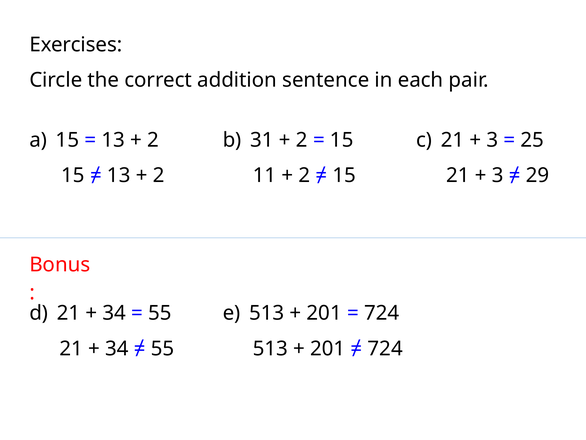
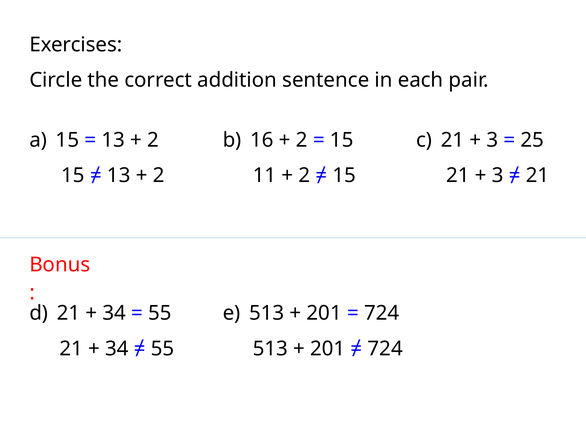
31: 31 -> 16
29 at (538, 175): 29 -> 21
